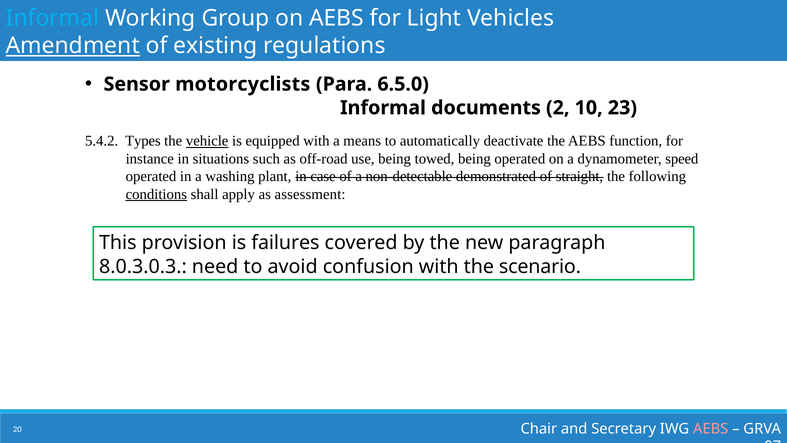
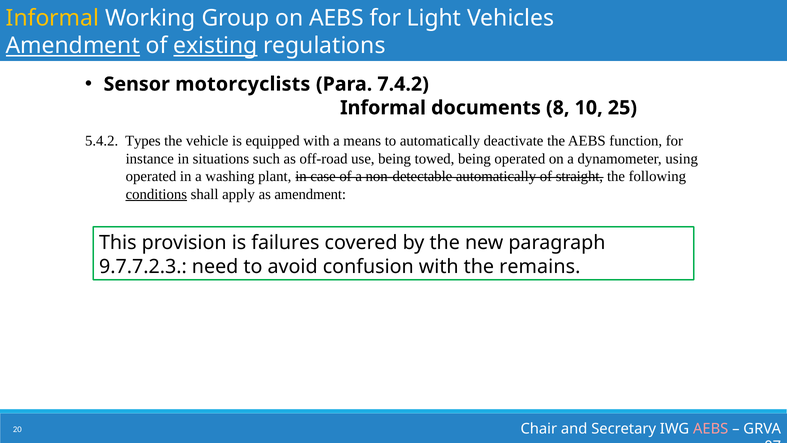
Informal at (52, 18) colour: light blue -> yellow
existing underline: none -> present
6.5.0: 6.5.0 -> 7.4.2
2: 2 -> 8
23: 23 -> 25
vehicle underline: present -> none
speed: speed -> using
non-detectable demonstrated: demonstrated -> automatically
as assessment: assessment -> amendment
8.0.3.0.3: 8.0.3.0.3 -> 9.7.7.2.3
scenario: scenario -> remains
